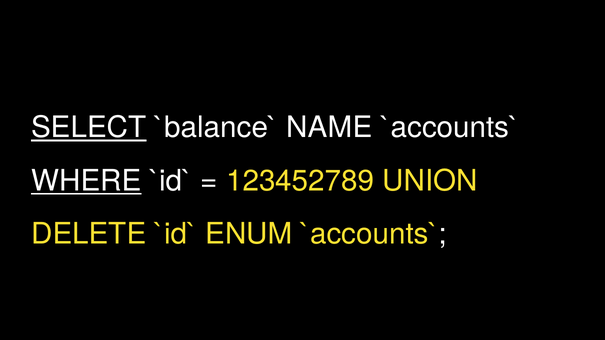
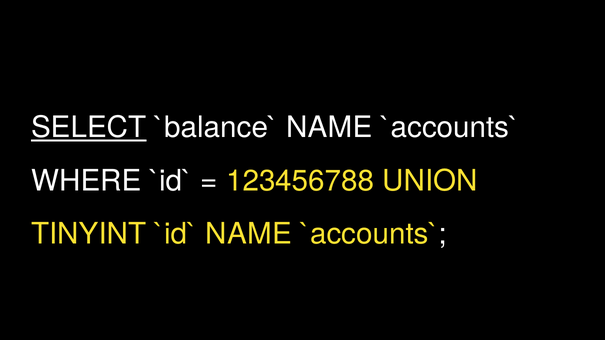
WHERE underline: present -> none
123452789: 123452789 -> 123456788
DELETE: DELETE -> TINYINT
ENUM at (249, 234): ENUM -> NAME
